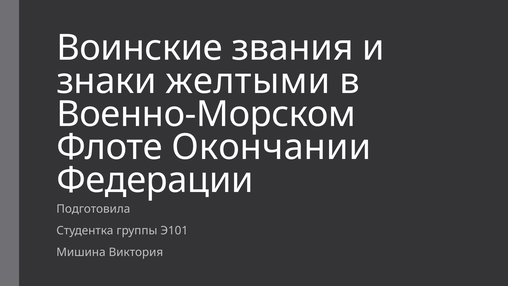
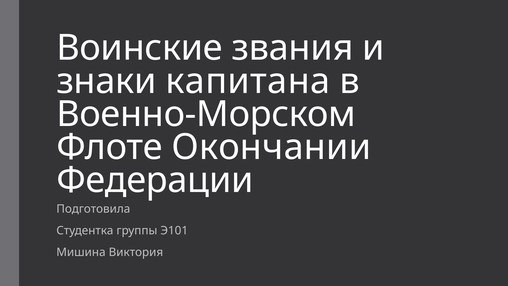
желтыми: желтыми -> капитана
